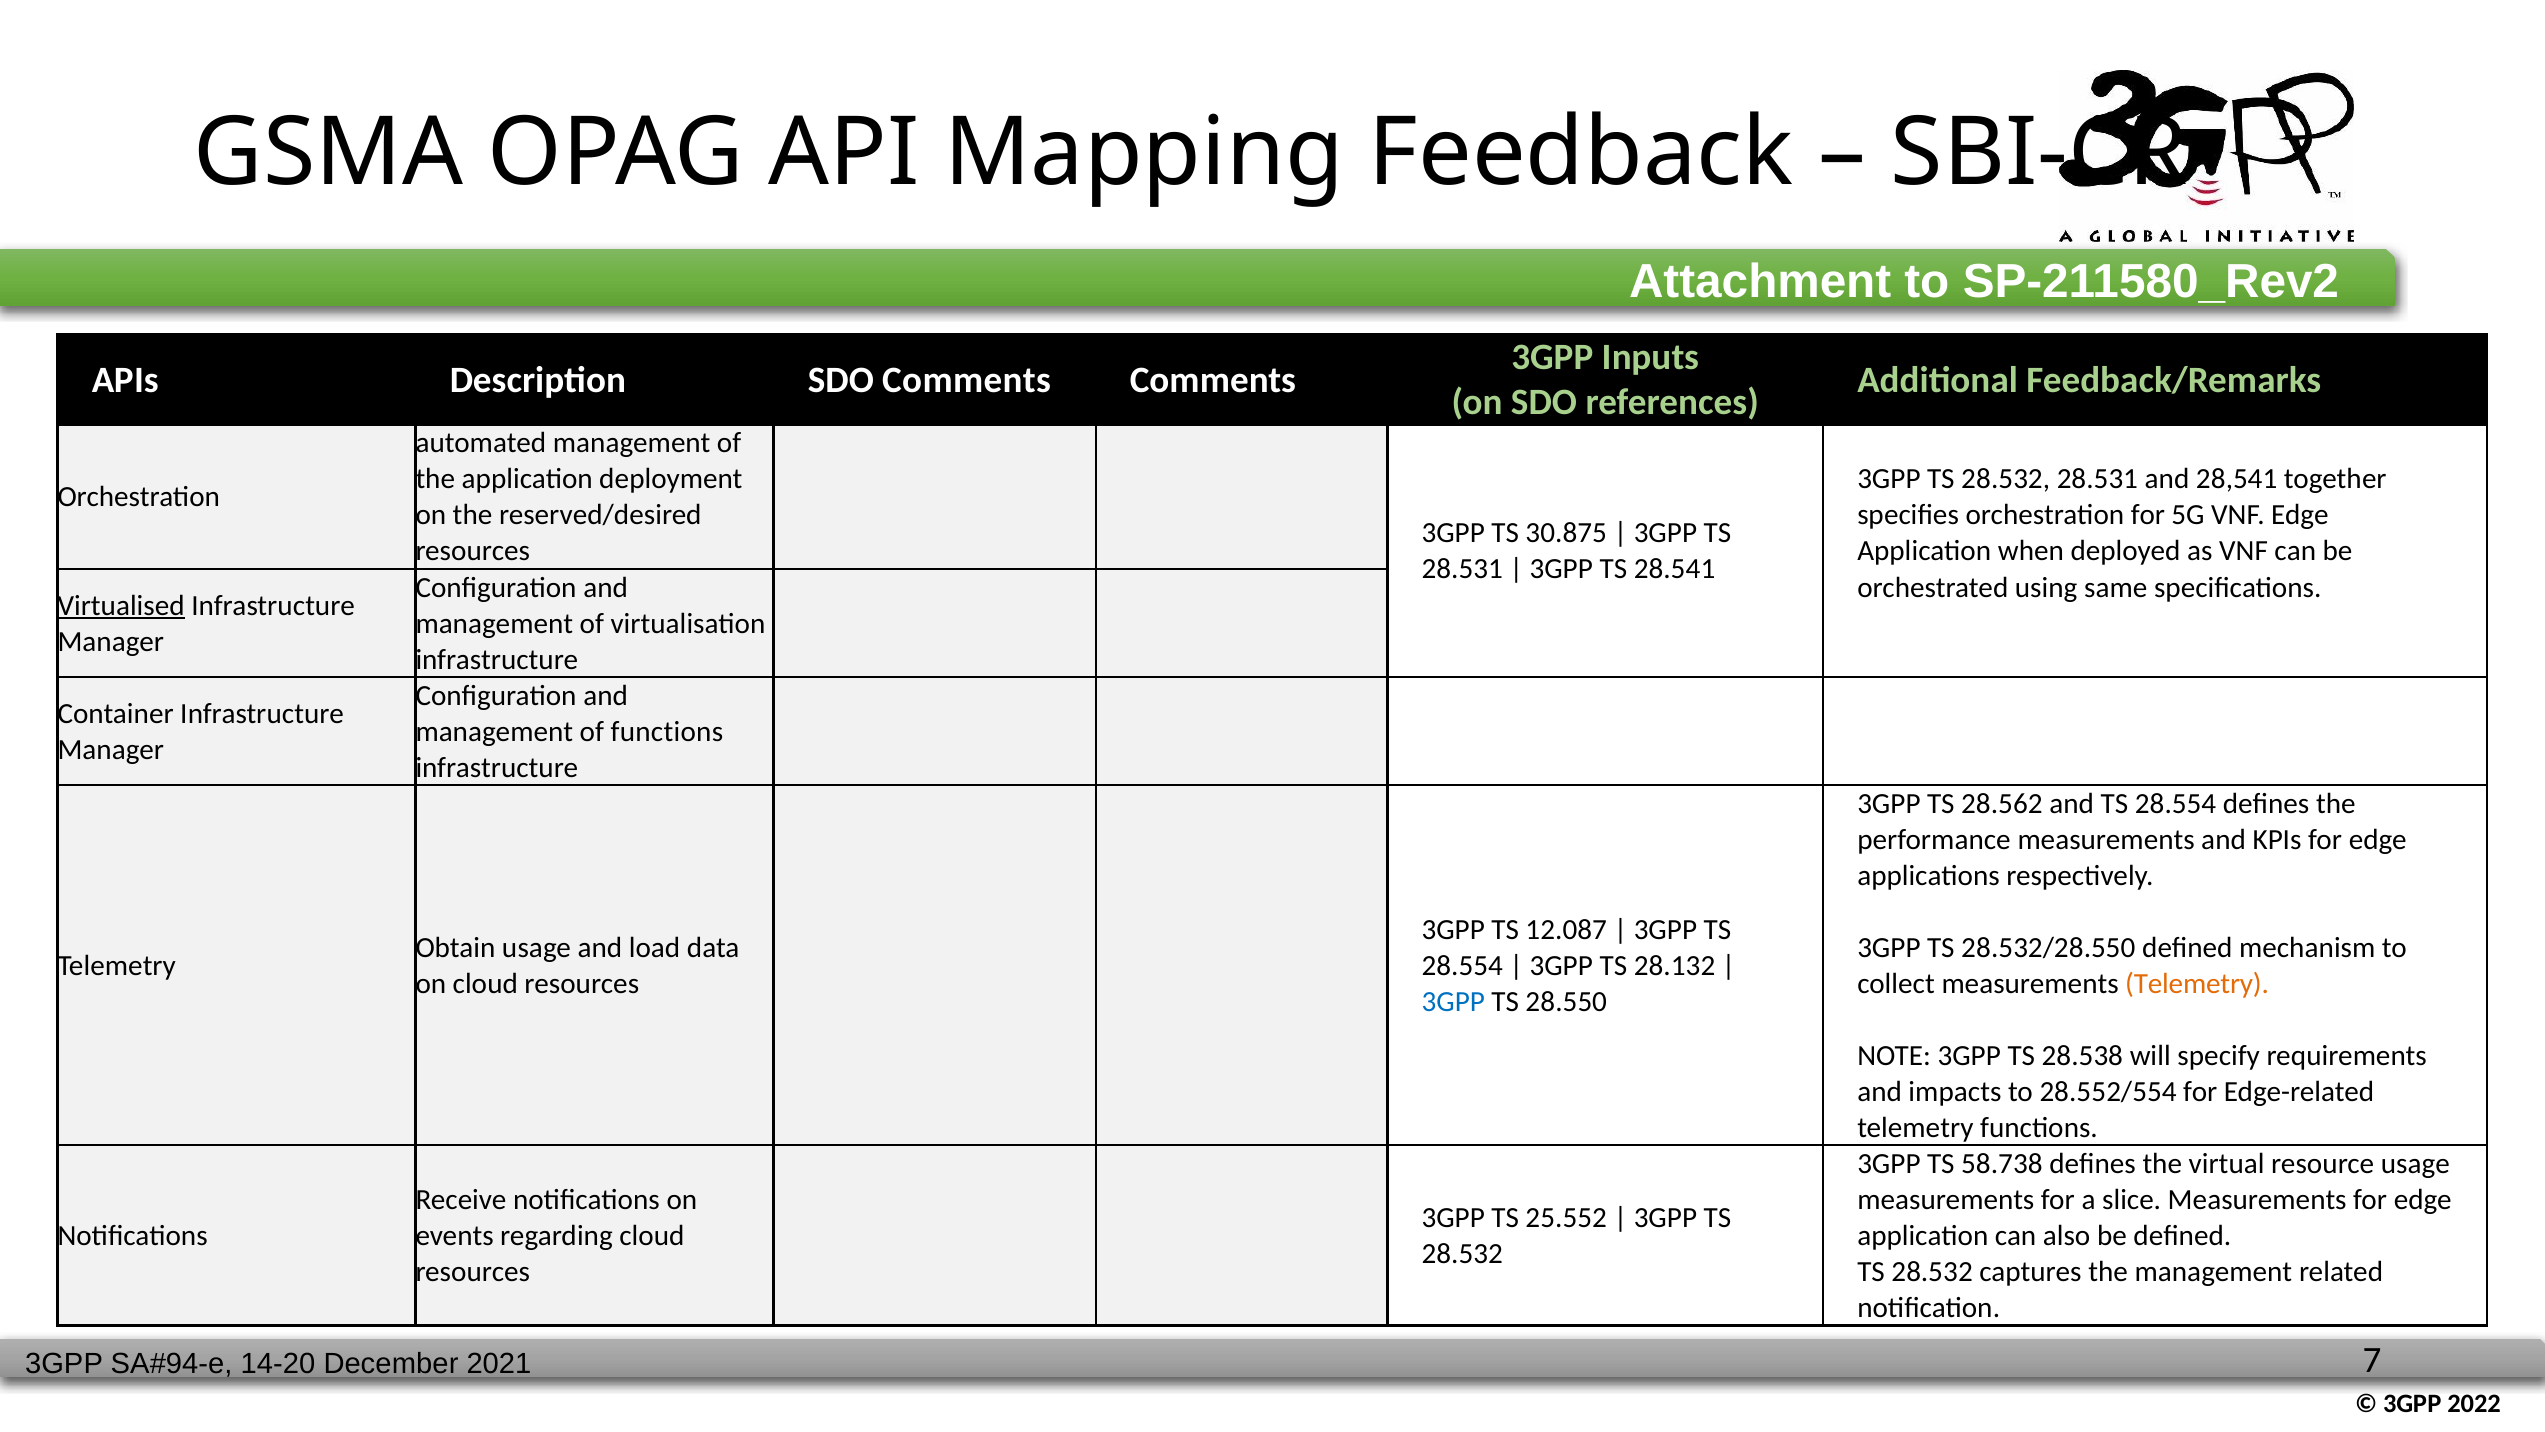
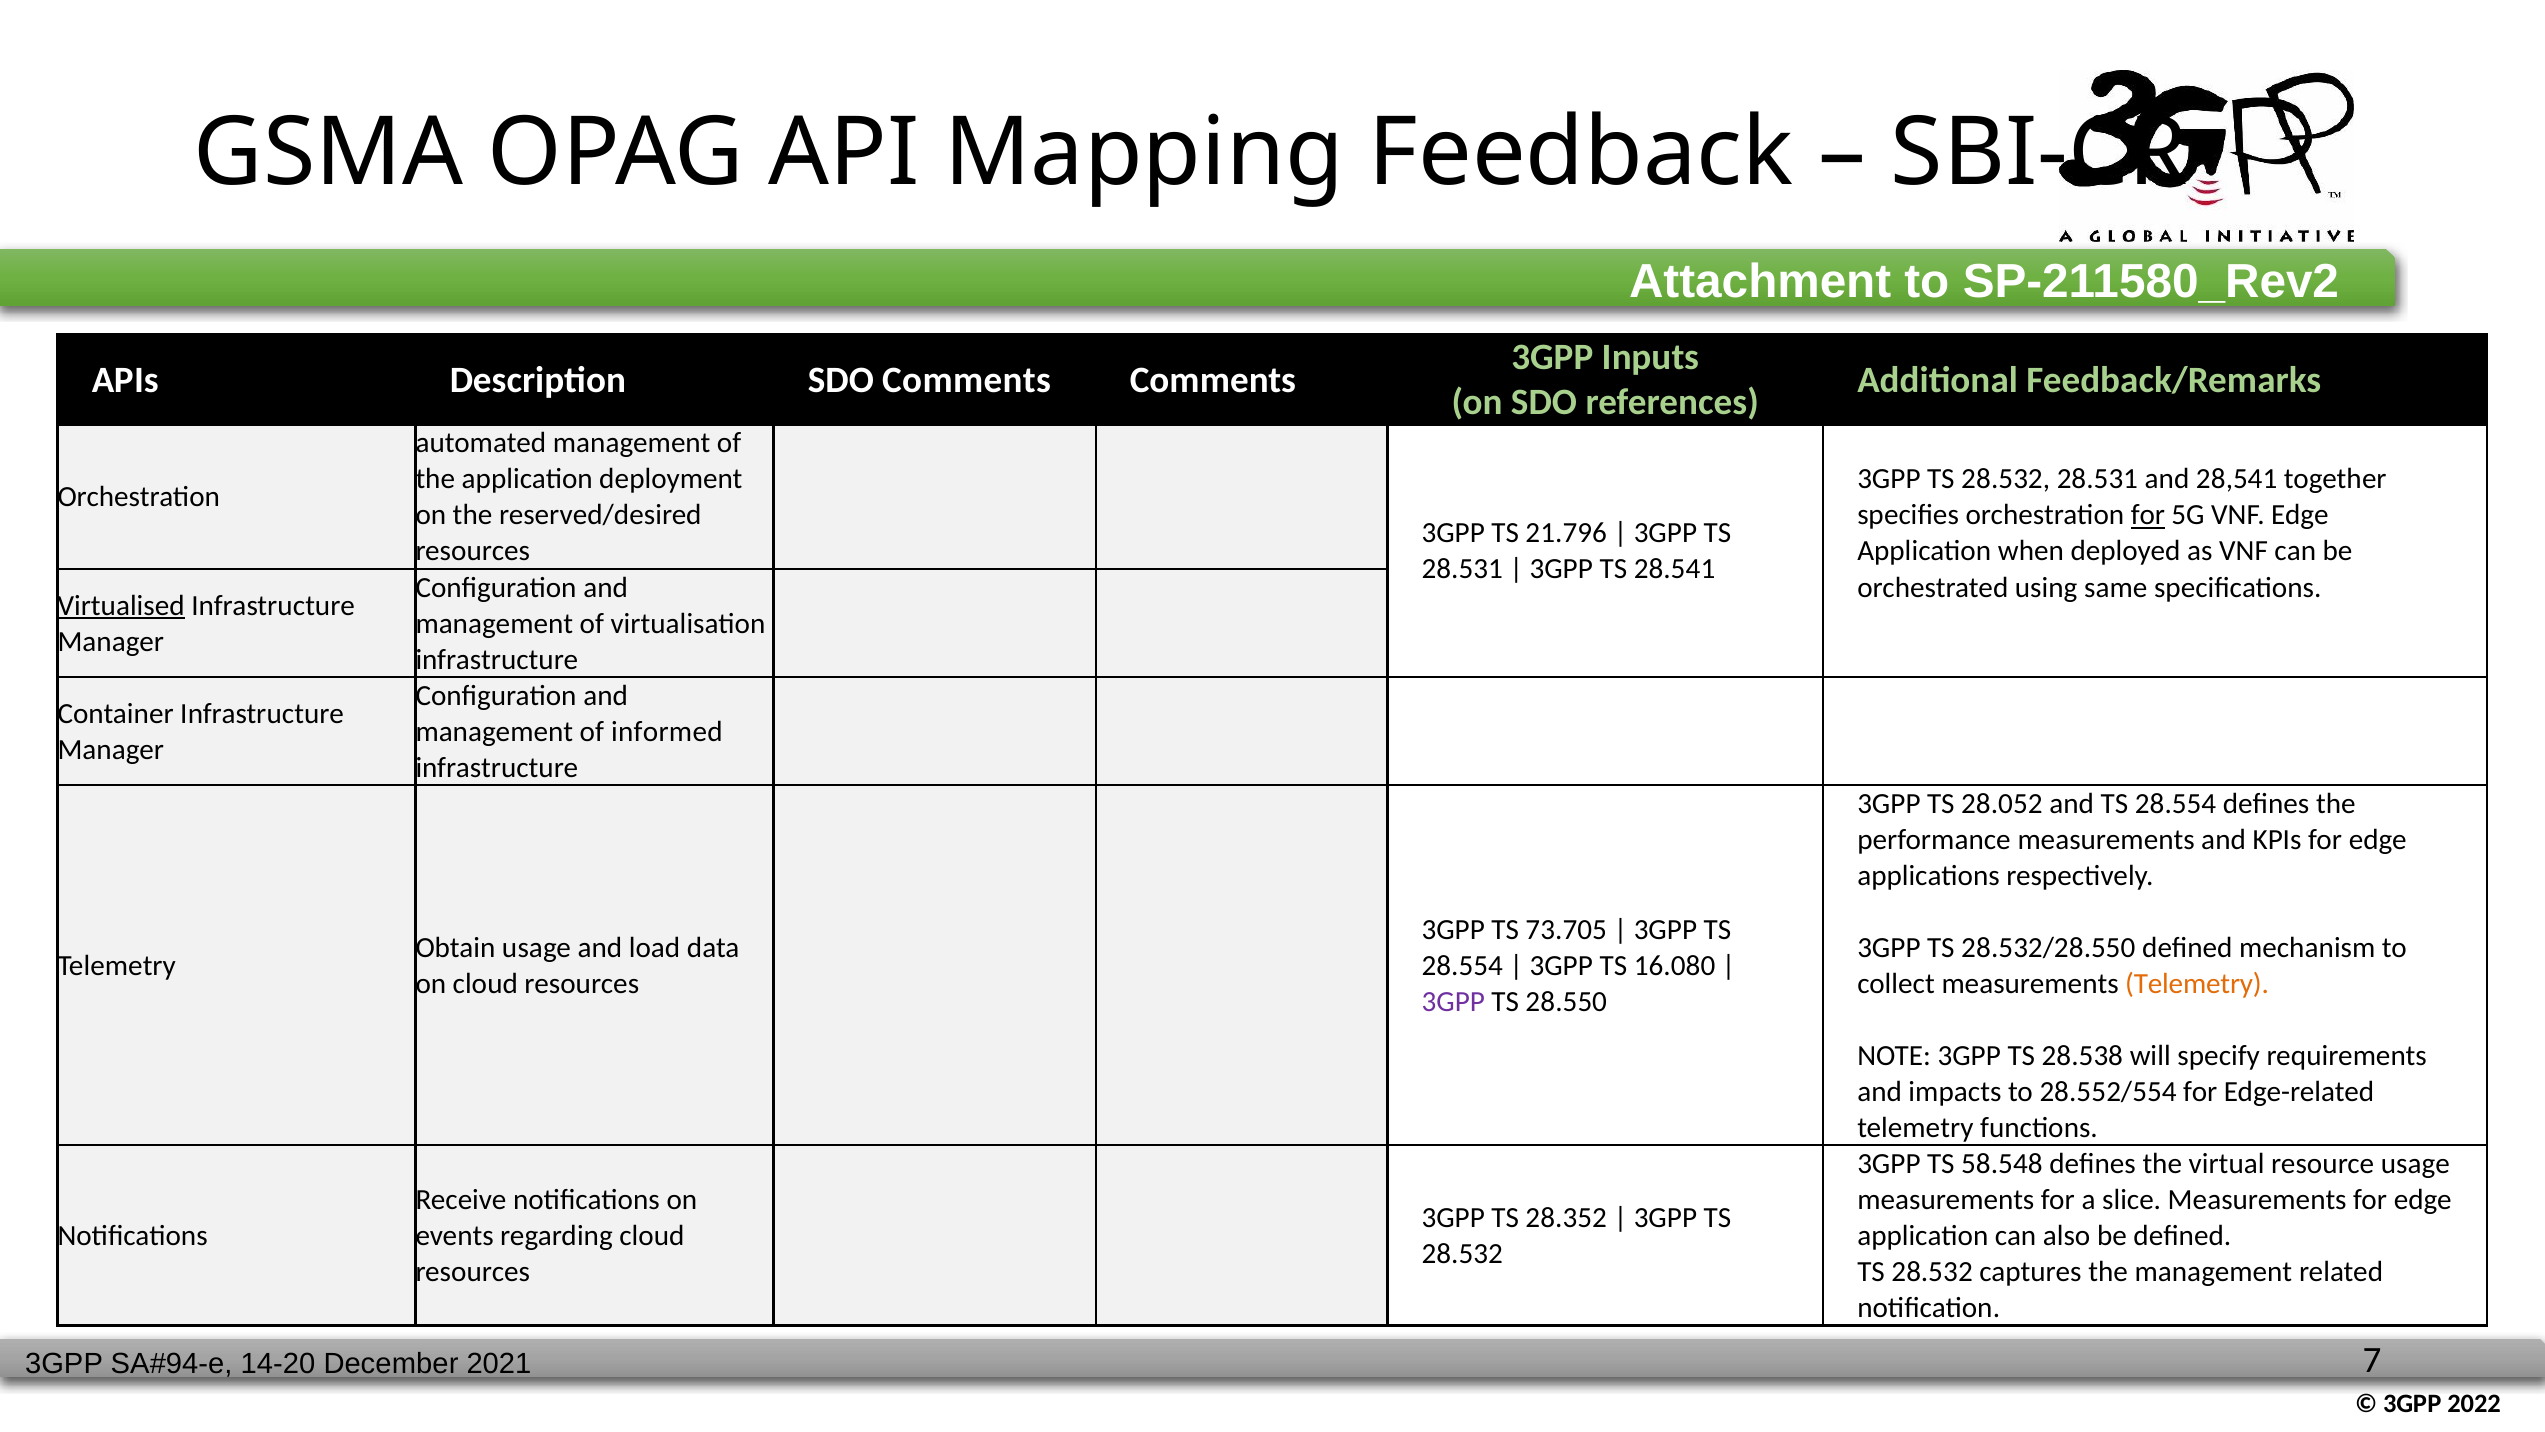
for at (2148, 515) underline: none -> present
30.875: 30.875 -> 21.796
of functions: functions -> informed
28.562: 28.562 -> 28.052
12.087: 12.087 -> 73.705
28.132: 28.132 -> 16.080
3GPP at (1453, 1001) colour: blue -> purple
58.738: 58.738 -> 58.548
25.552: 25.552 -> 28.352
